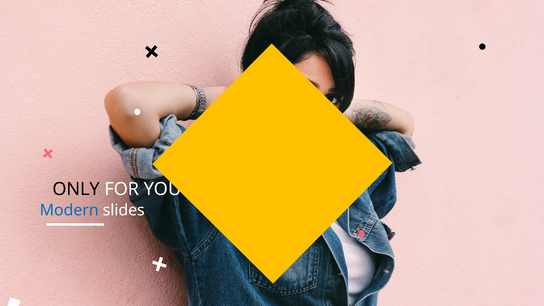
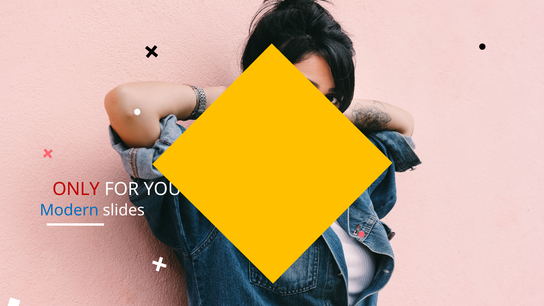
ONLY colour: black -> red
